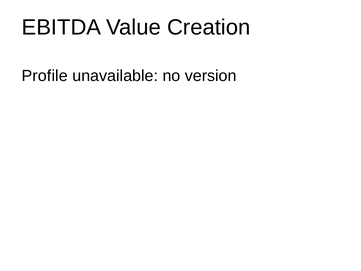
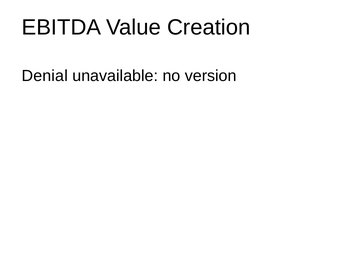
Profile: Profile -> Denial
